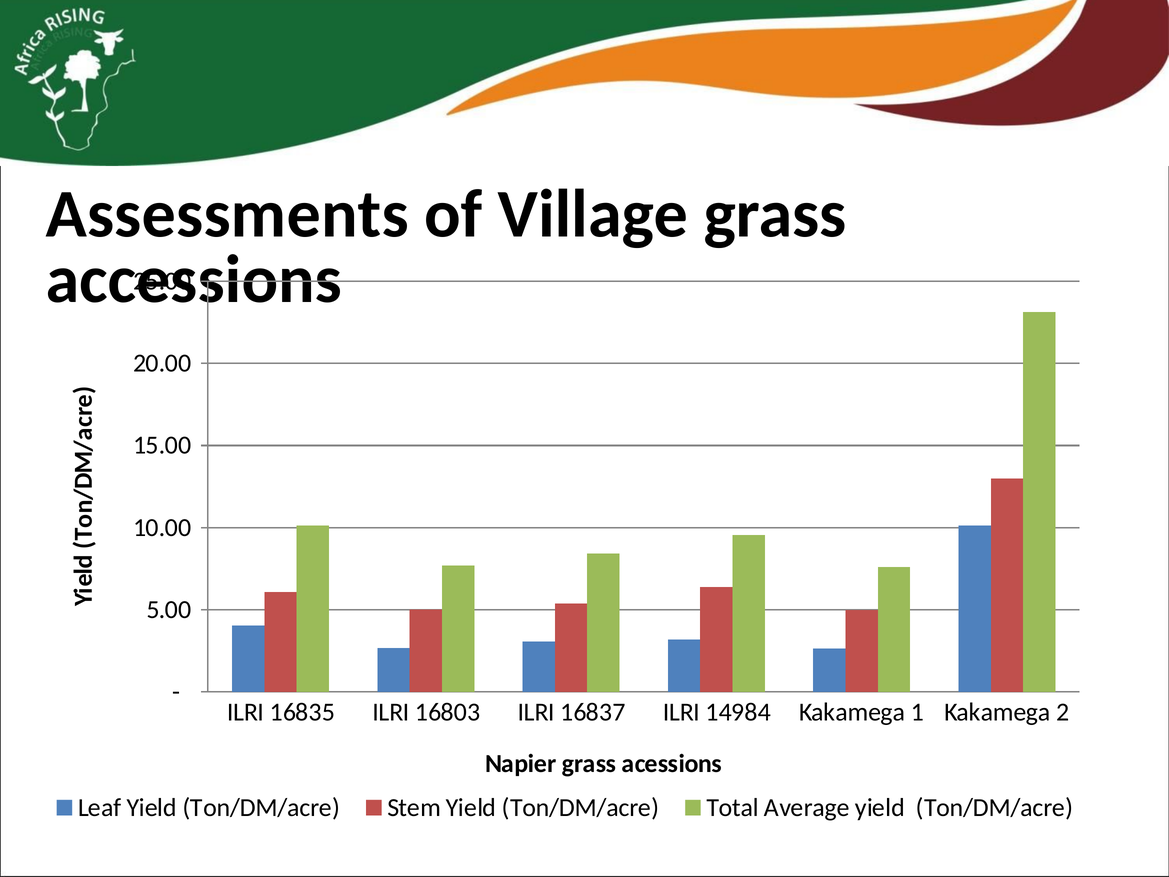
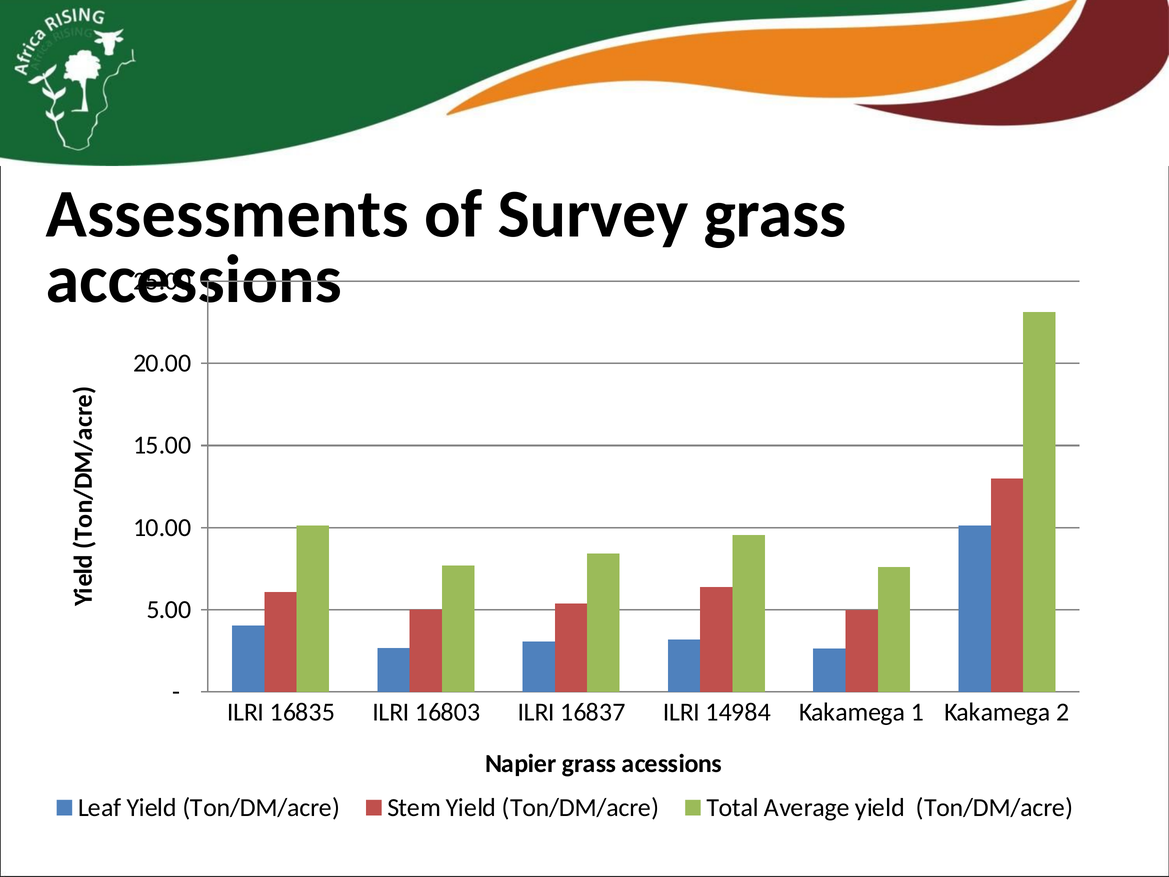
Village: Village -> Survey
